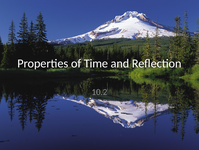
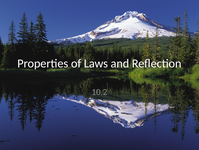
Time: Time -> Laws
